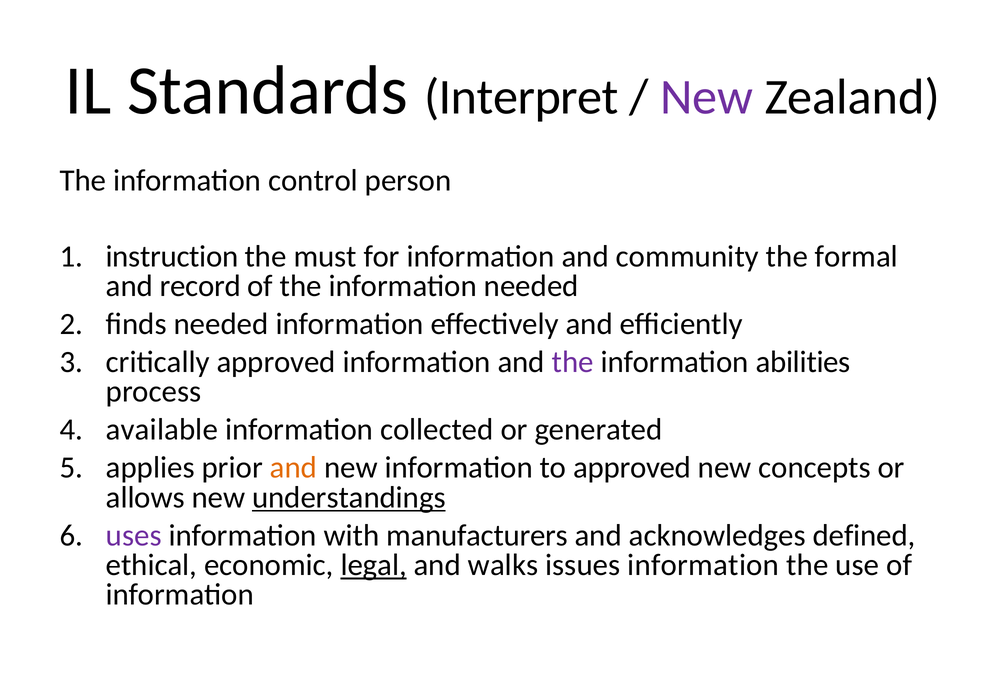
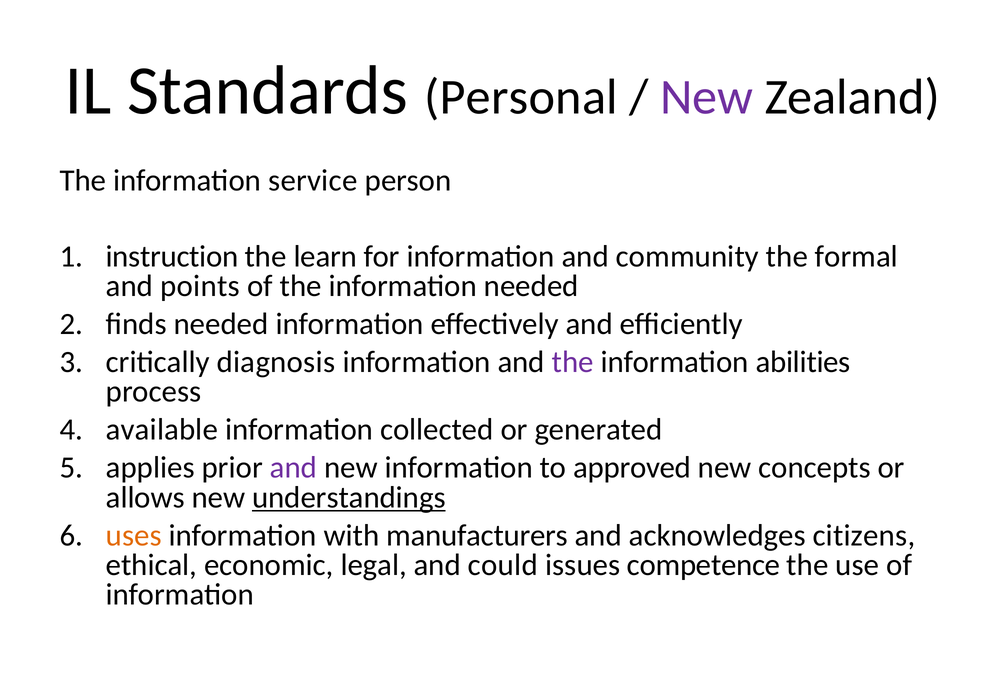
Interpret: Interpret -> Personal
control: control -> service
must: must -> learn
record: record -> points
critically approved: approved -> diagnosis
and at (294, 468) colour: orange -> purple
uses colour: purple -> orange
defined: defined -> citizens
legal underline: present -> none
walks: walks -> could
issues information: information -> competence
